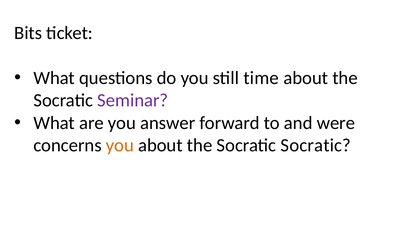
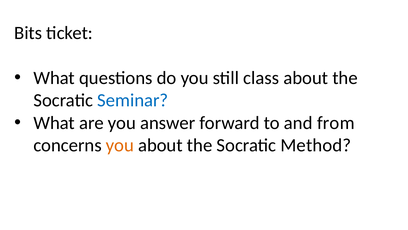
time: time -> class
Seminar colour: purple -> blue
were: were -> from
Socratic Socratic: Socratic -> Method
